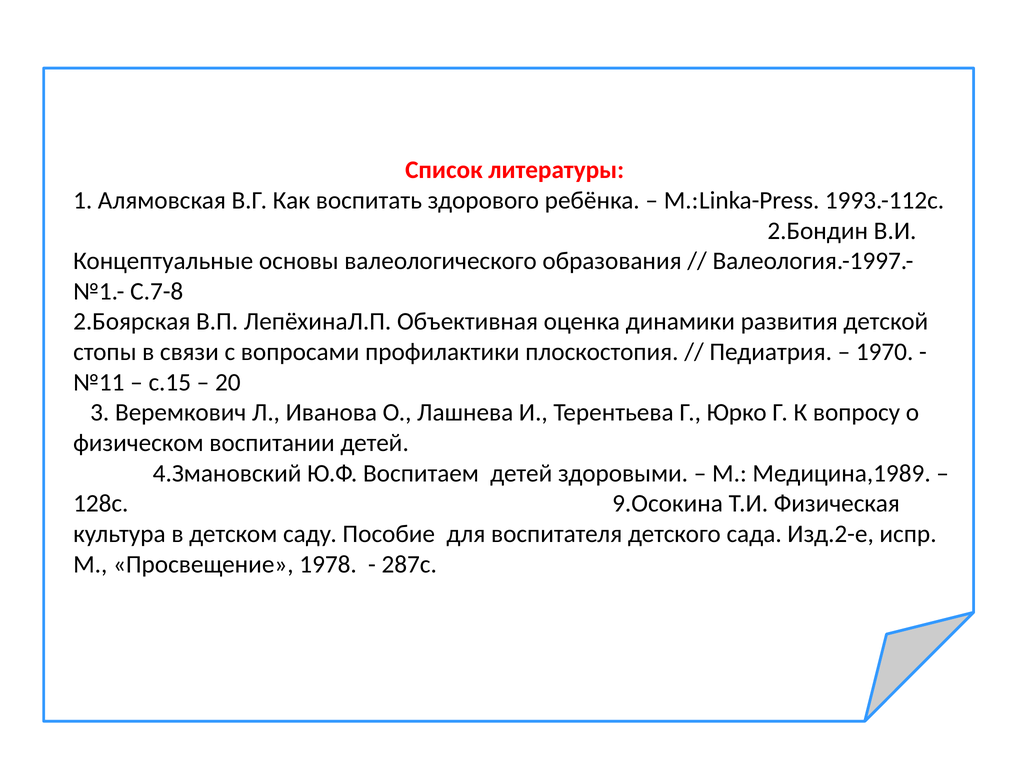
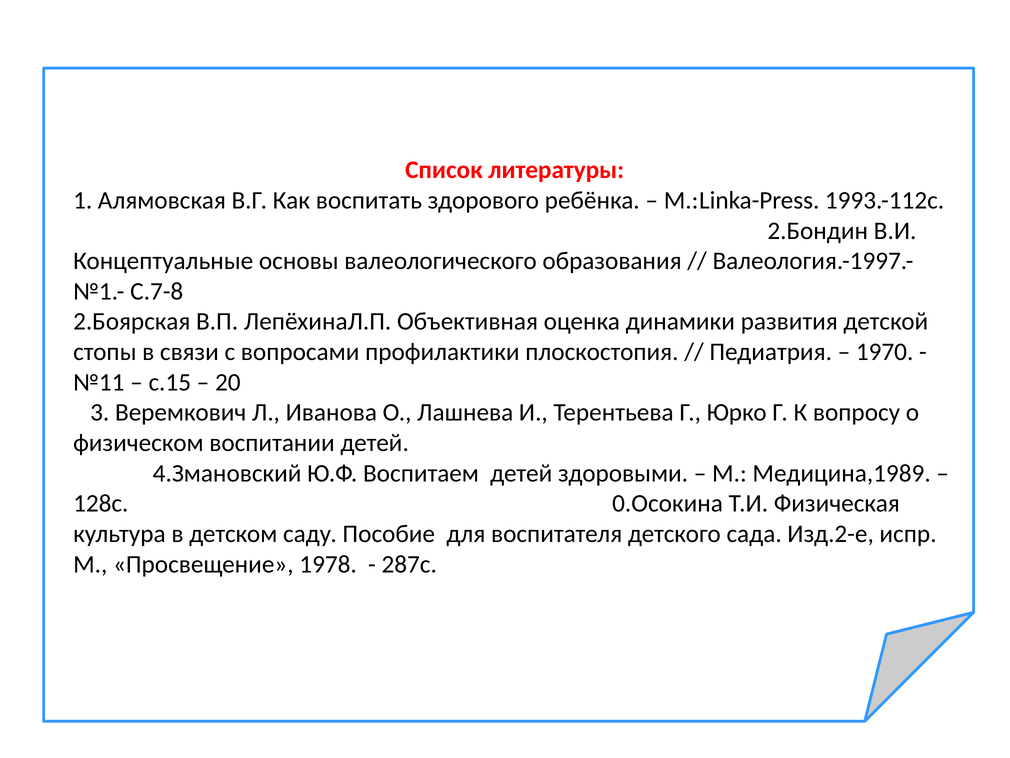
9.Осокина: 9.Осокина -> 0.Осокина
